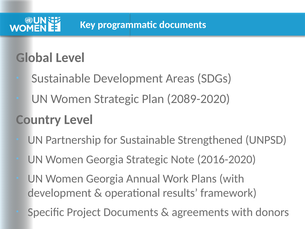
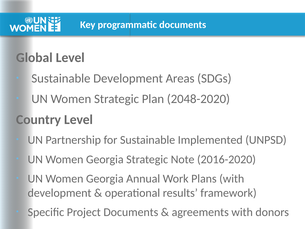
2089-2020: 2089-2020 -> 2048-2020
Strengthened: Strengthened -> Implemented
